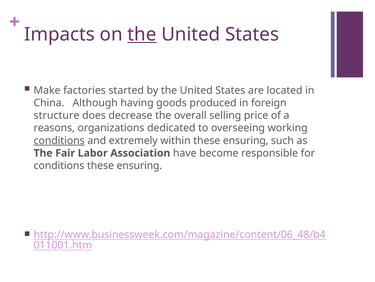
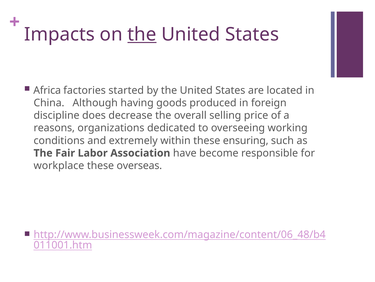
Make: Make -> Africa
structure: structure -> discipline
conditions at (59, 140) underline: present -> none
conditions at (59, 165): conditions -> workplace
ensuring at (139, 165): ensuring -> overseas
